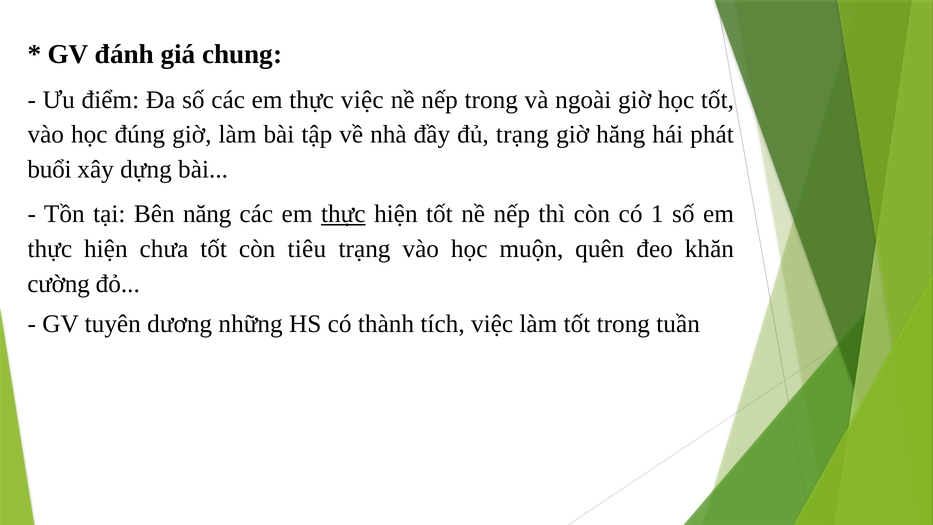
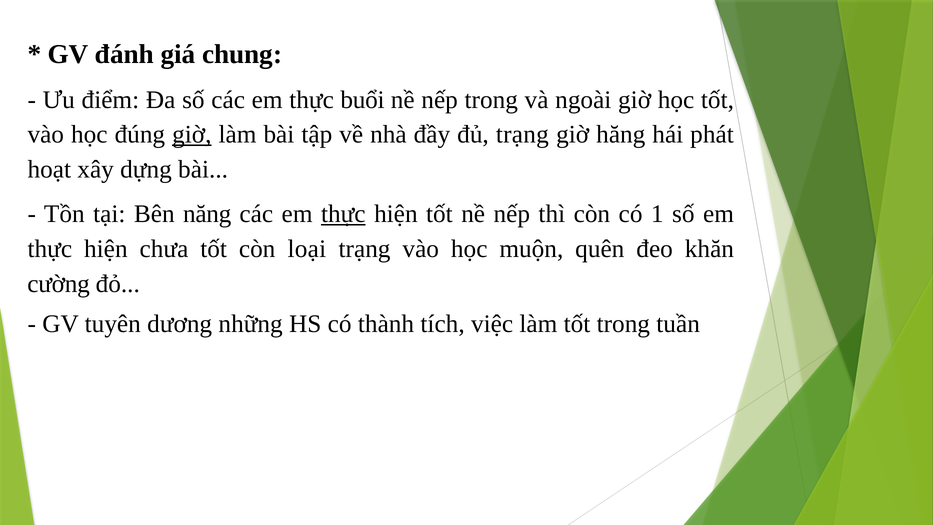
thực việc: việc -> buổi
giờ at (192, 135) underline: none -> present
buổi: buổi -> hoạt
tiêu: tiêu -> loại
